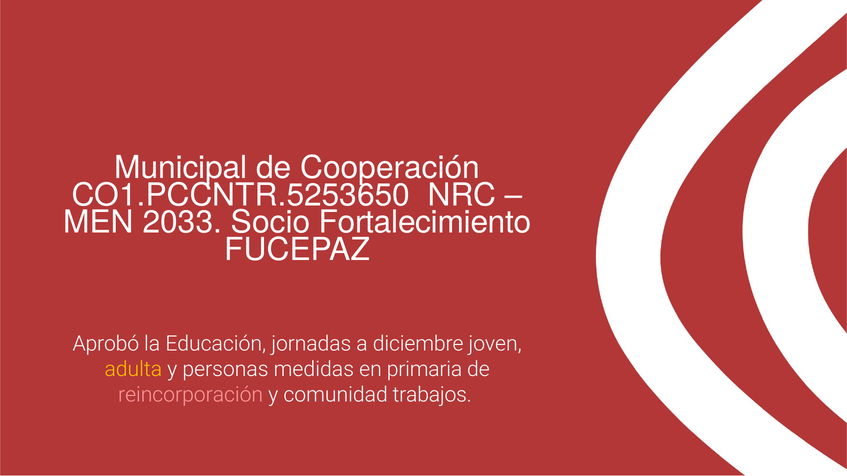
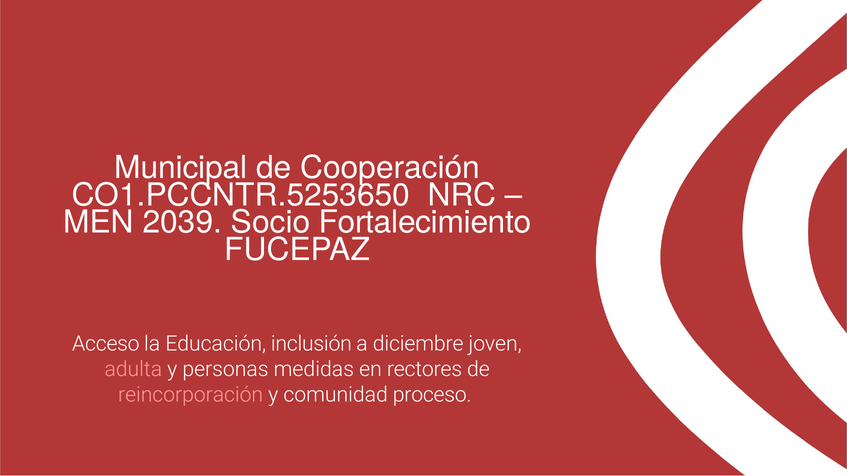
2033: 2033 -> 2039
Aprobó: Aprobó -> Acceso
jornadas: jornadas -> inclusión
adulta colour: yellow -> pink
primaria: primaria -> rectores
trabajos: trabajos -> proceso
